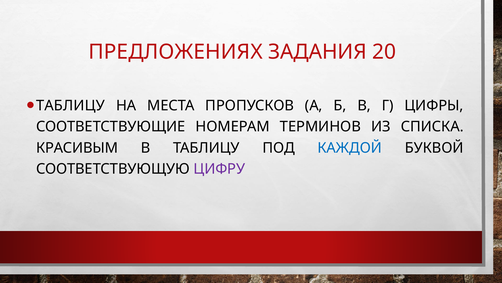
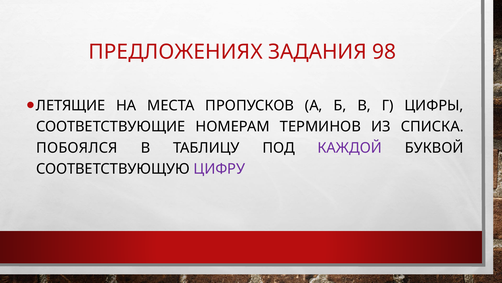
20: 20 -> 98
ТАБЛИЦУ at (70, 105): ТАБЛИЦУ -> ЛЕТЯЩИЕ
КРАСИВЫМ: КРАСИВЫМ -> ПОБОЯЛСЯ
КАЖДОЙ colour: blue -> purple
